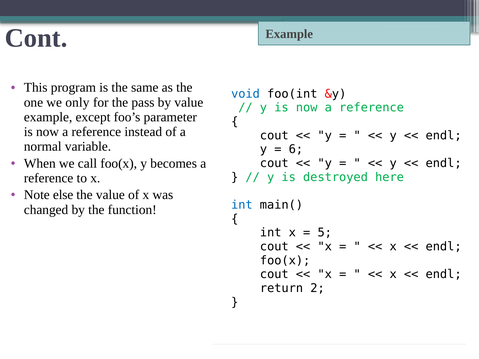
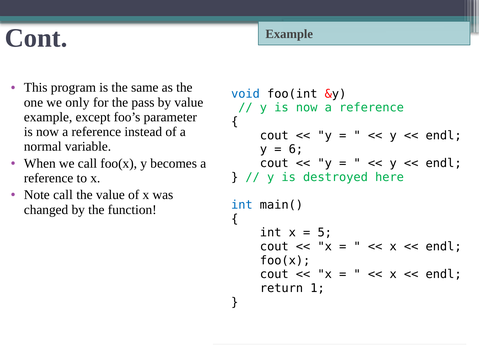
Note else: else -> call
2: 2 -> 1
